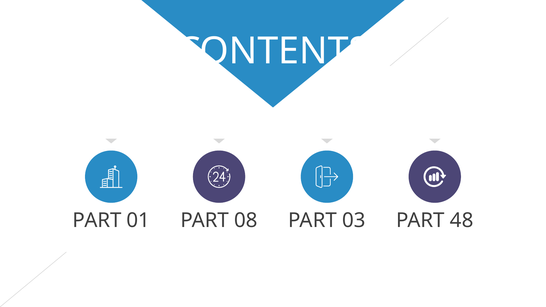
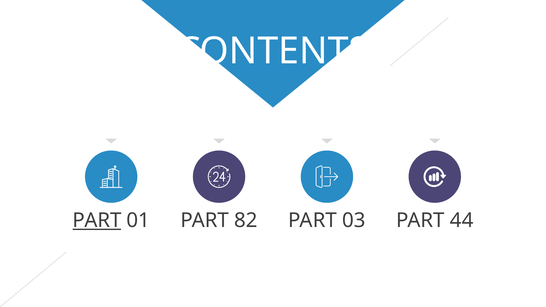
PART at (97, 221) underline: none -> present
08: 08 -> 82
48: 48 -> 44
